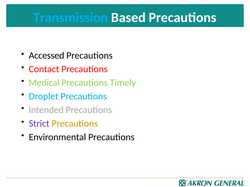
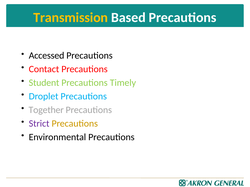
Transmission colour: light blue -> yellow
Medical: Medical -> Student
Intended: Intended -> Together
